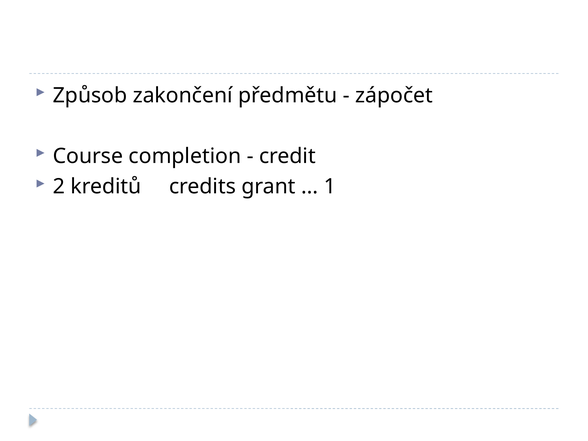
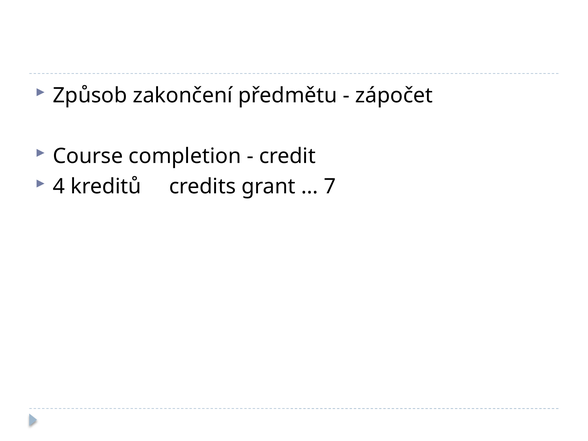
2: 2 -> 4
1: 1 -> 7
